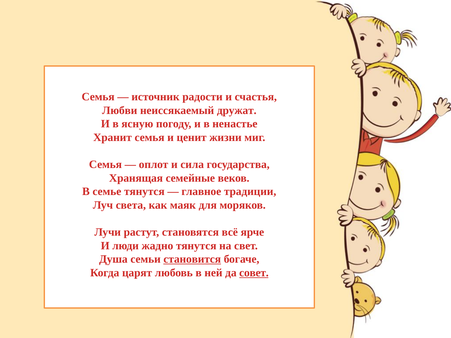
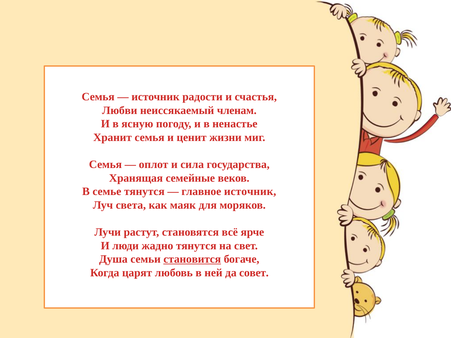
дружат: дружат -> членам
главное традиции: традиции -> источник
совет underline: present -> none
